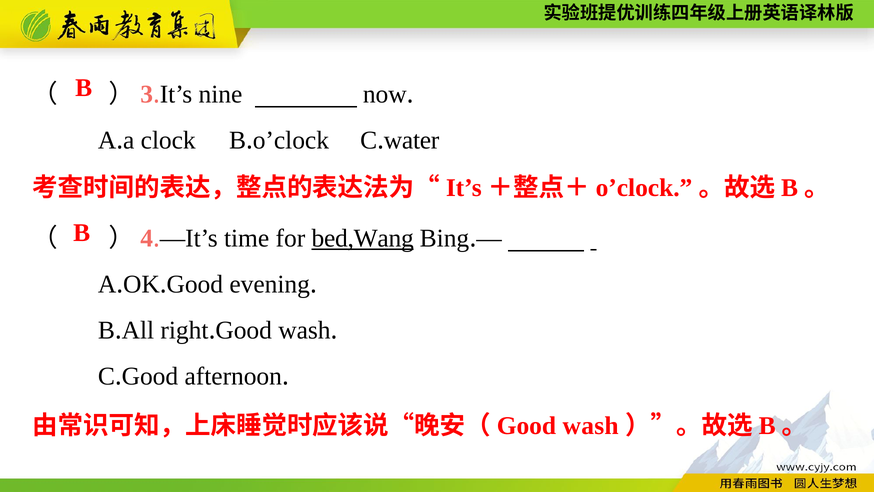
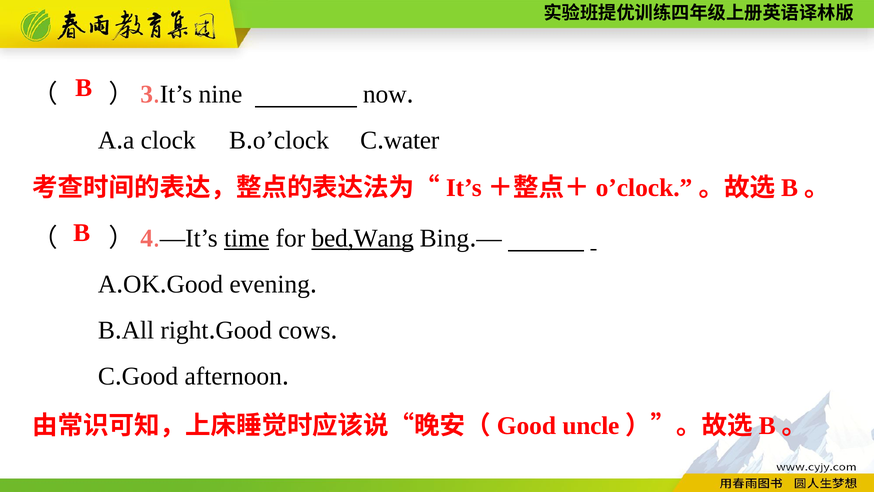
time underline: none -> present
wash at (304, 330): wash -> cows
wash at (591, 425): wash -> uncle
